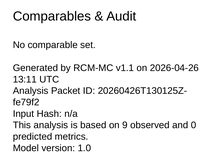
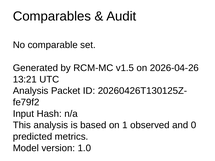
v1.1: v1.1 -> v1.5
13:11: 13:11 -> 13:21
9: 9 -> 1
